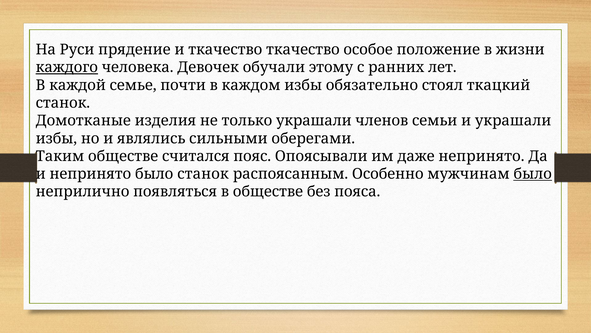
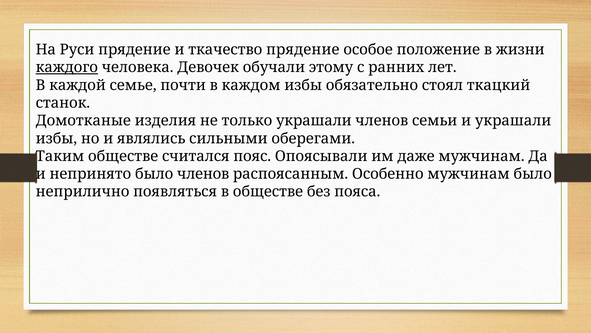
ткачество ткачество: ткачество -> прядение
даже непринято: непринято -> мужчинам
было станок: станок -> членов
было at (533, 174) underline: present -> none
